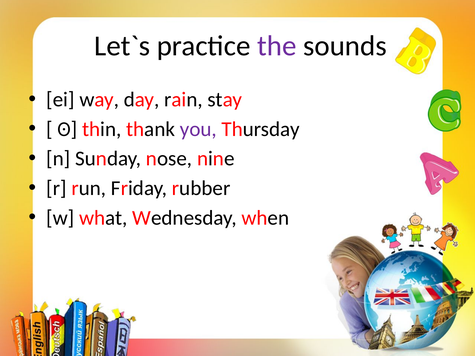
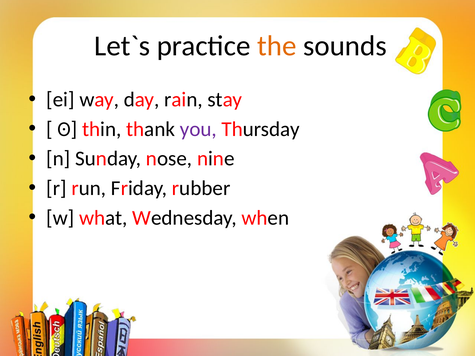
the colour: purple -> orange
